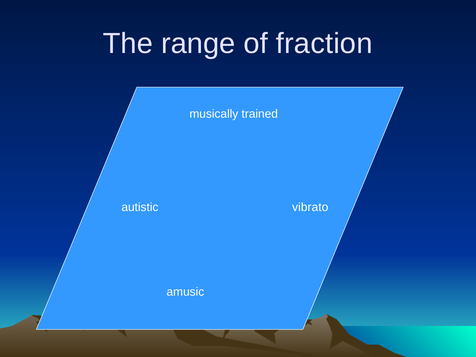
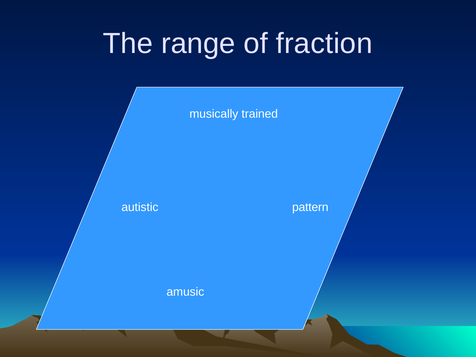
vibrato: vibrato -> pattern
